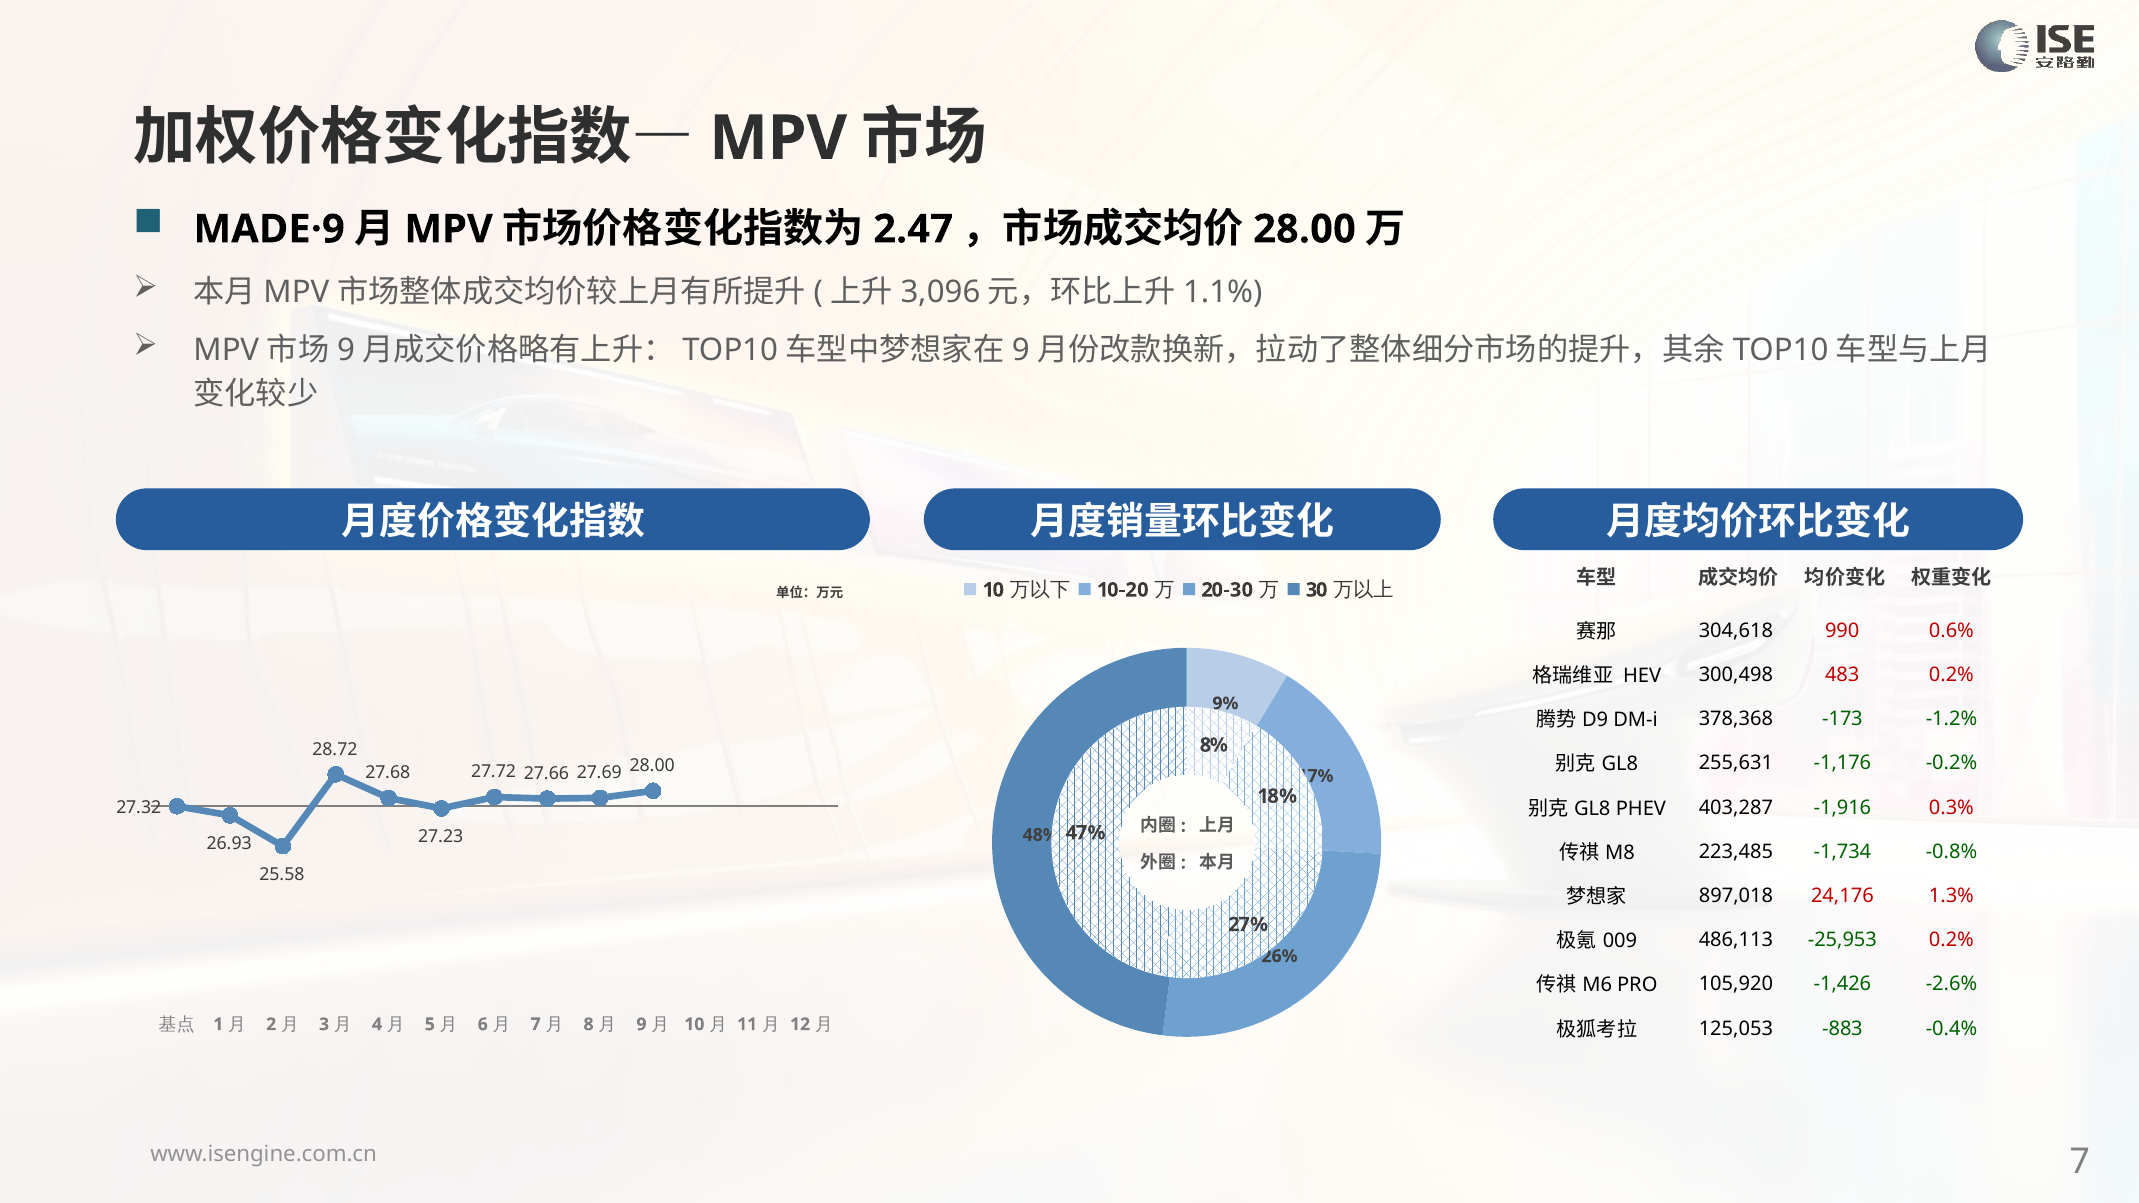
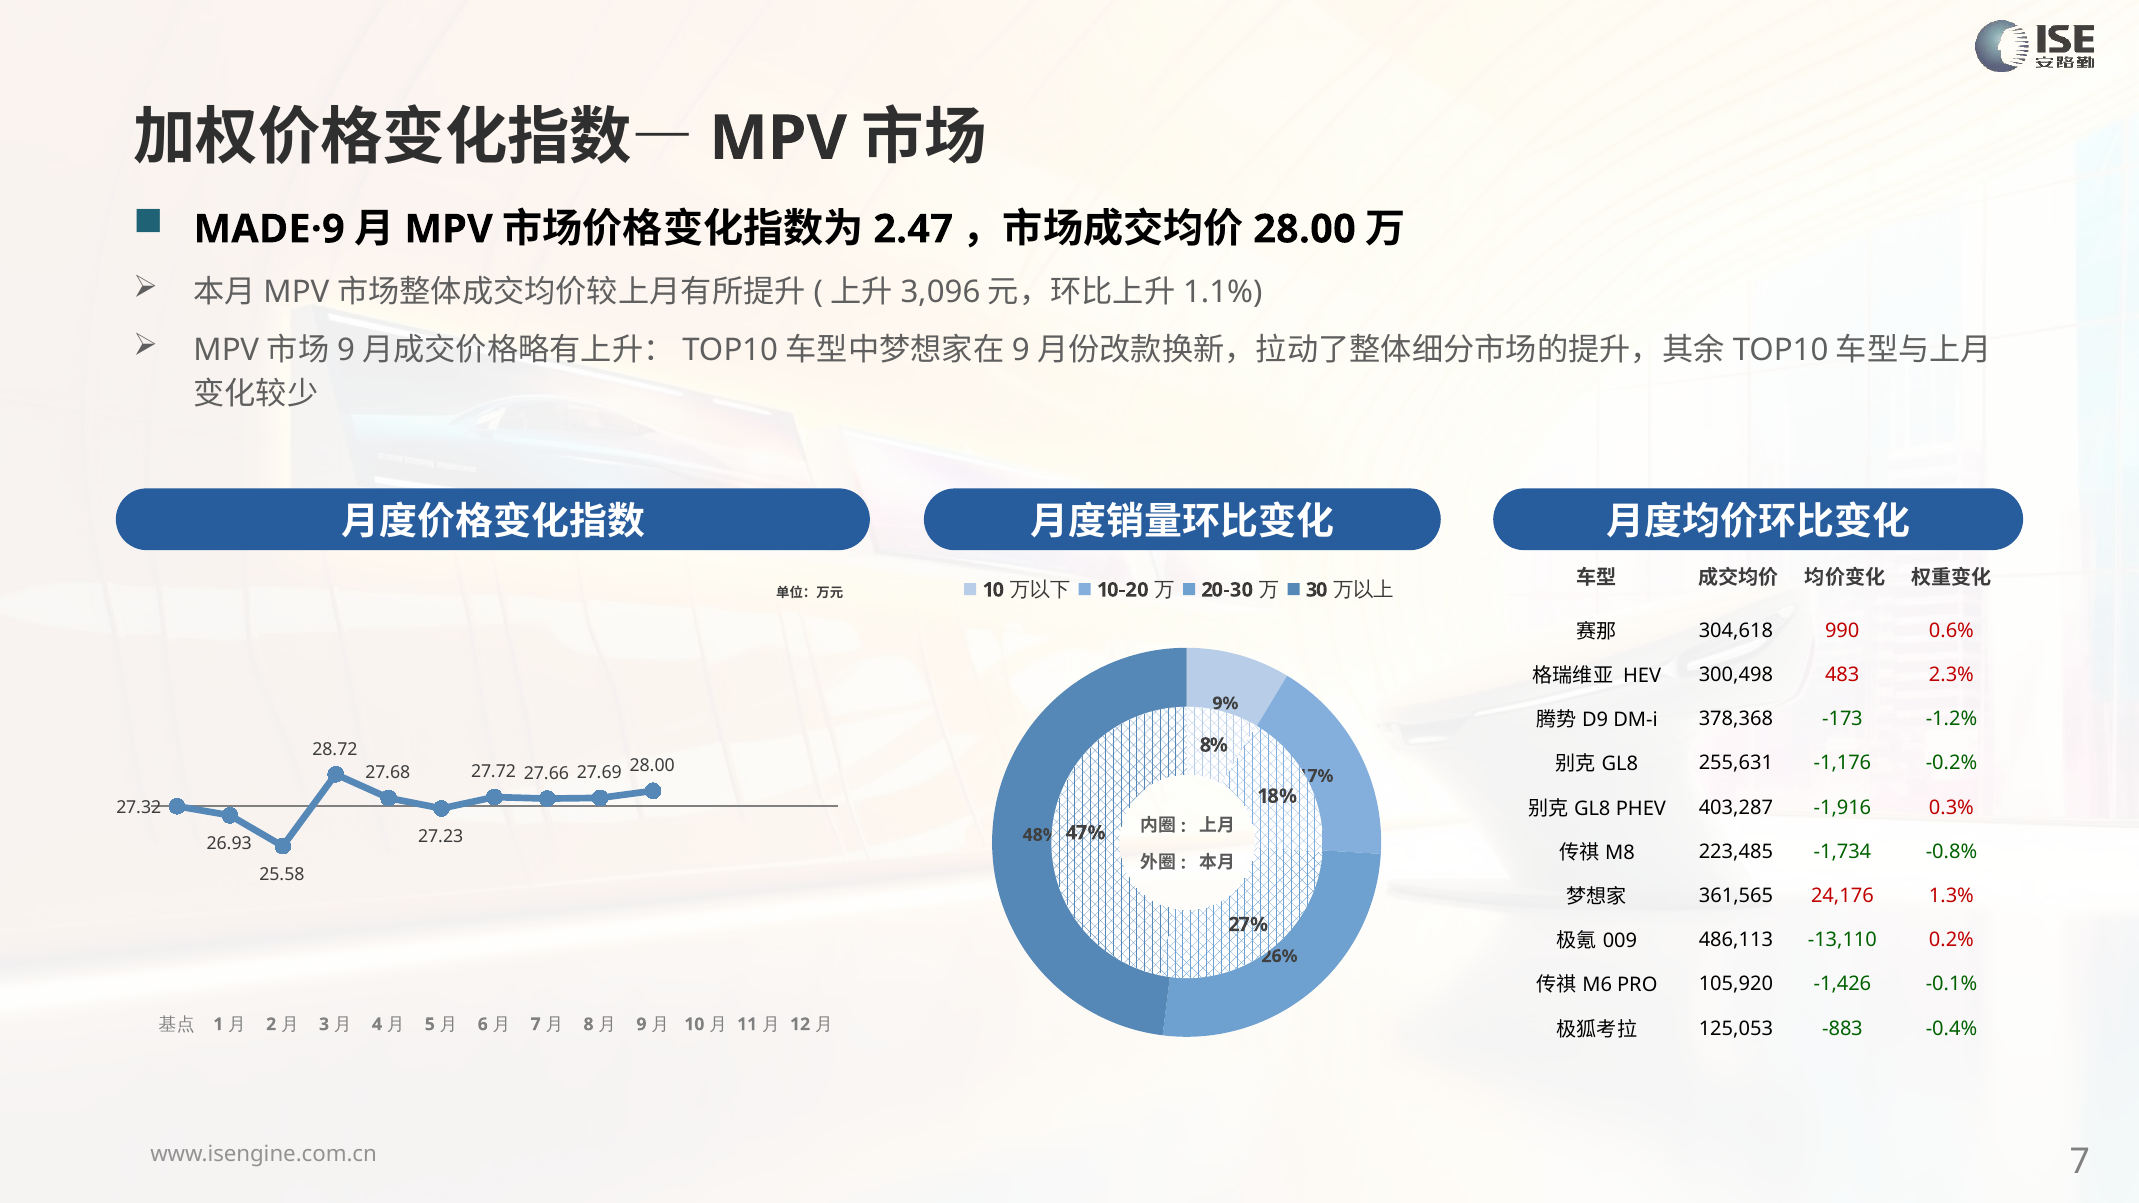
483 0.2%: 0.2% -> 2.3%
897,018: 897,018 -> 361,565
-25,953: -25,953 -> -13,110
-2.6%: -2.6% -> -0.1%
